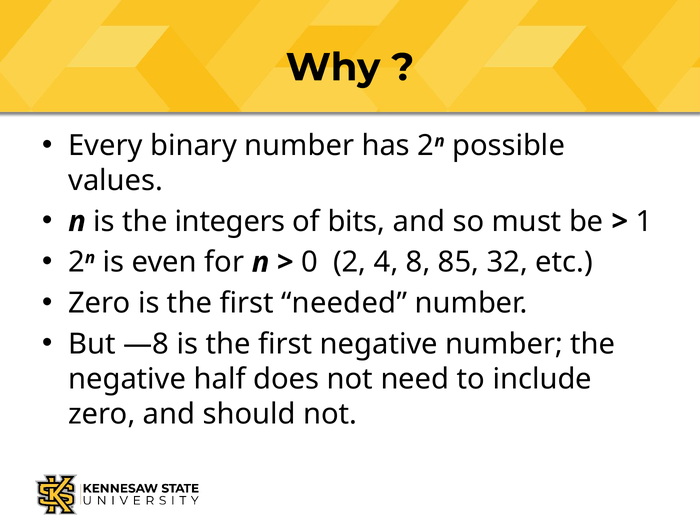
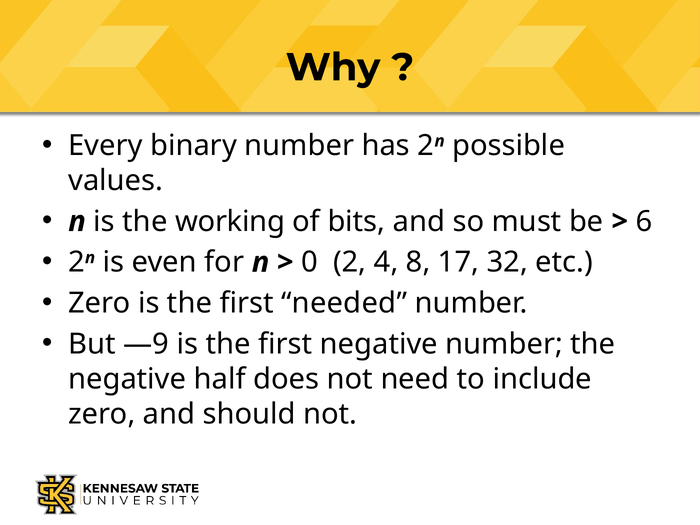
integers: integers -> working
1: 1 -> 6
85: 85 -> 17
—8: —8 -> —9
